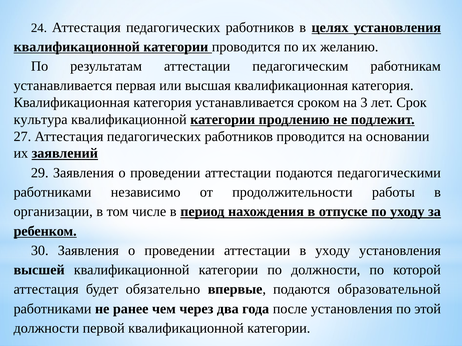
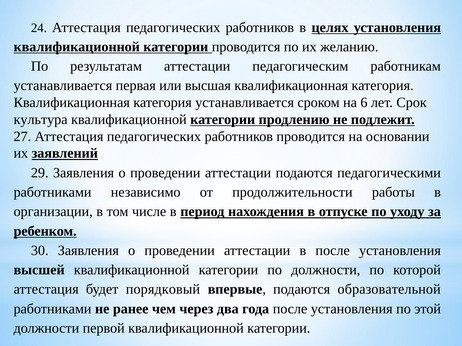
3: 3 -> 6
в уходу: уходу -> после
обязательно: обязательно -> порядковый
